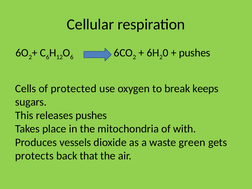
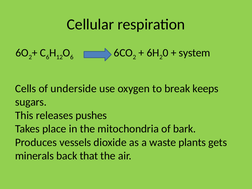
pushes at (195, 53): pushes -> system
protected: protected -> underside
with: with -> bark
green: green -> plants
protects: protects -> minerals
